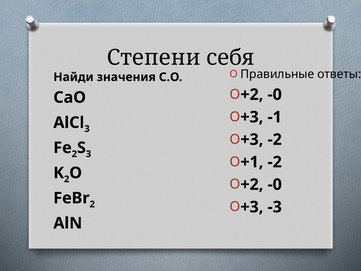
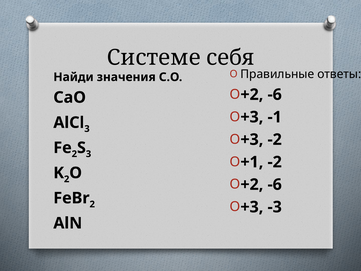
Степени: Степени -> Системе
-0 at (275, 95): -0 -> -6
-0 at (275, 184): -0 -> -6
